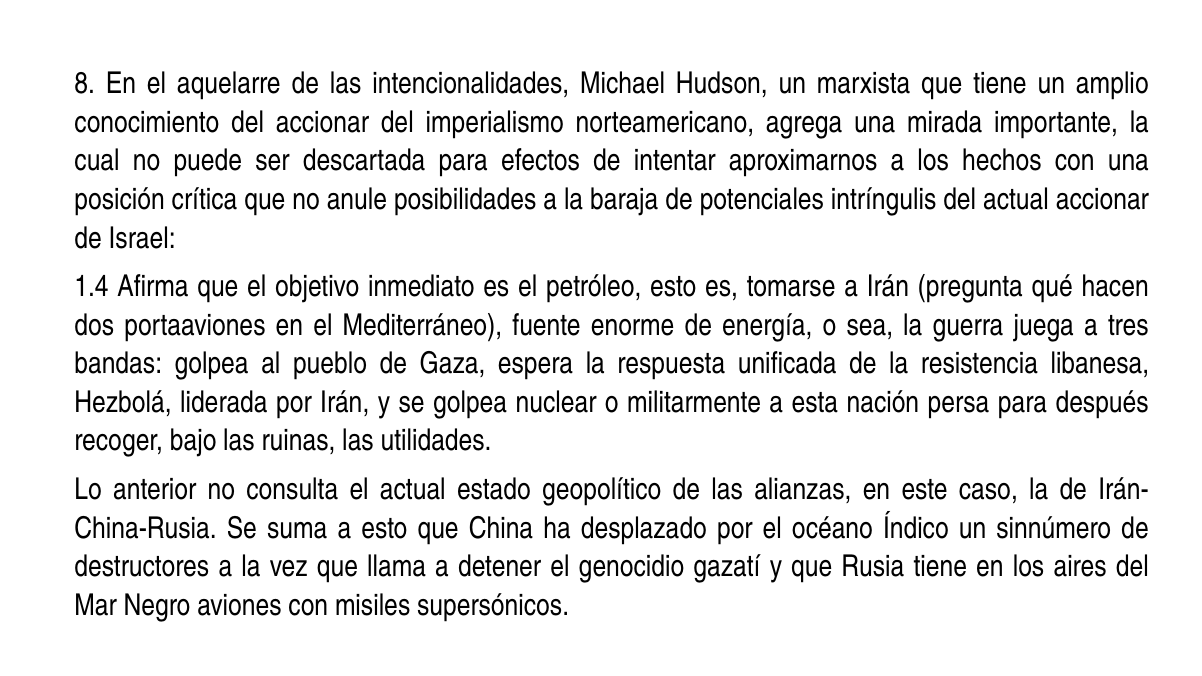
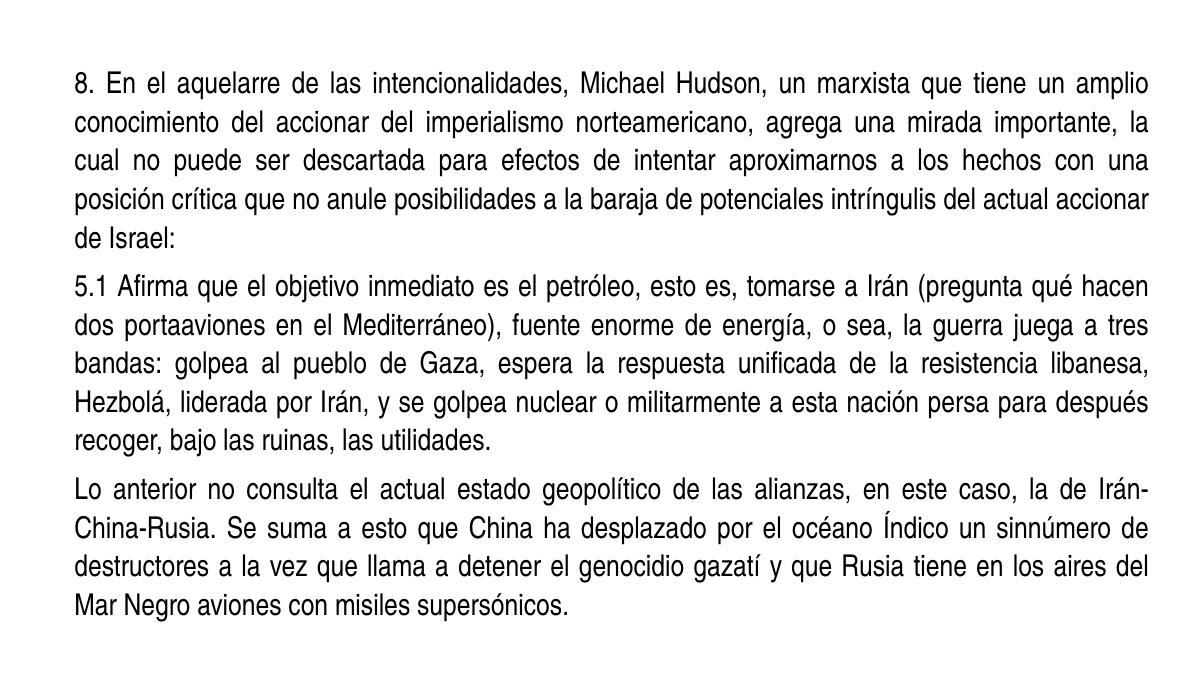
1.4: 1.4 -> 5.1
